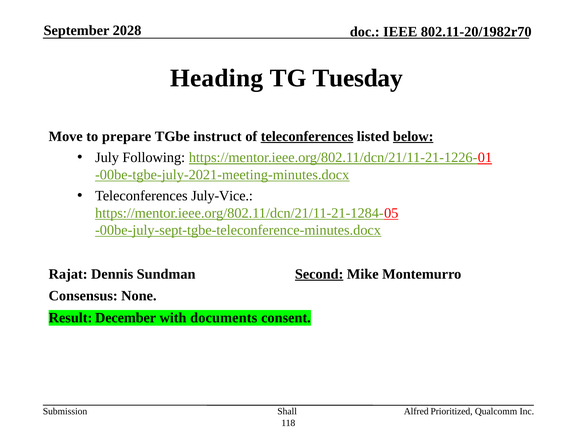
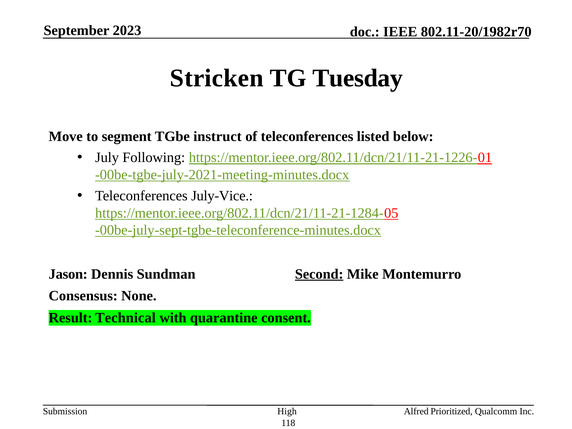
2028: 2028 -> 2023
Heading: Heading -> Stricken
prepare: prepare -> segment
teleconferences at (307, 136) underline: present -> none
below underline: present -> none
Rajat: Rajat -> Jason
December: December -> Technical
documents: documents -> quarantine
Shall: Shall -> High
